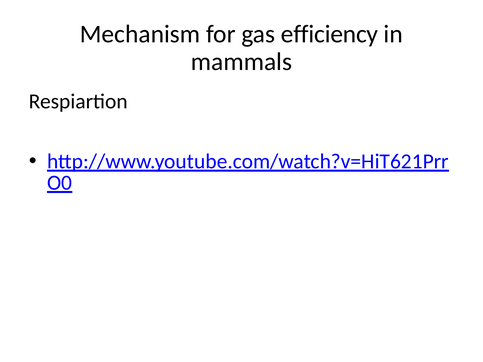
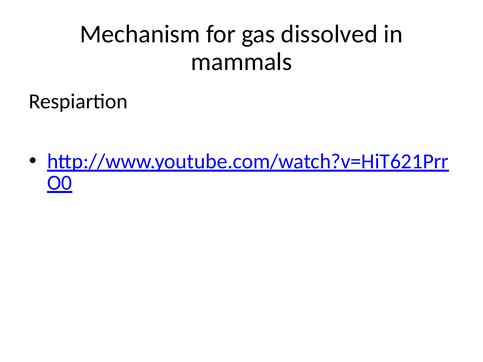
efficiency: efficiency -> dissolved
